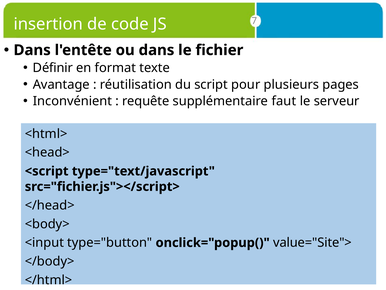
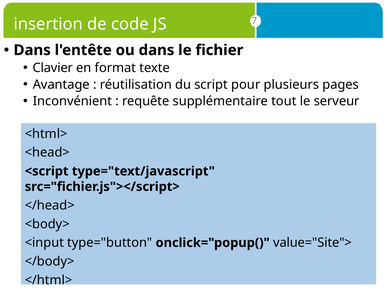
Définir: Définir -> Clavier
faut: faut -> tout
